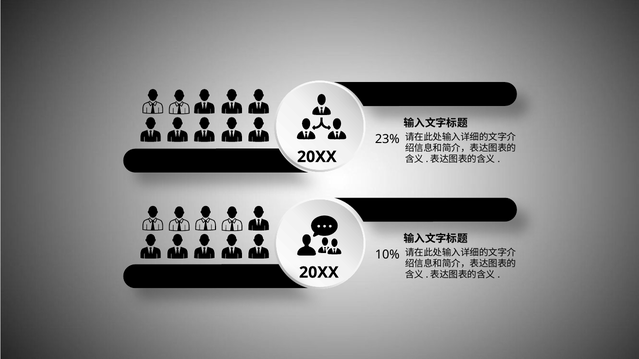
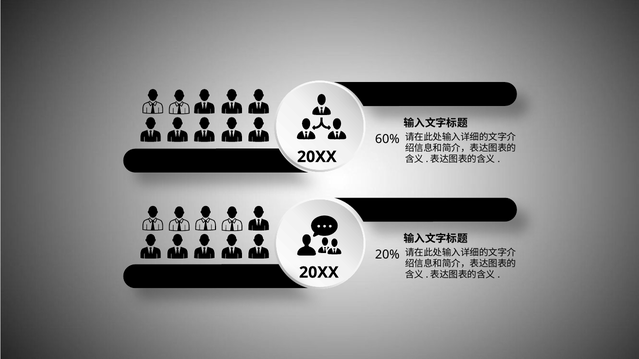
23%: 23% -> 60%
10%: 10% -> 20%
